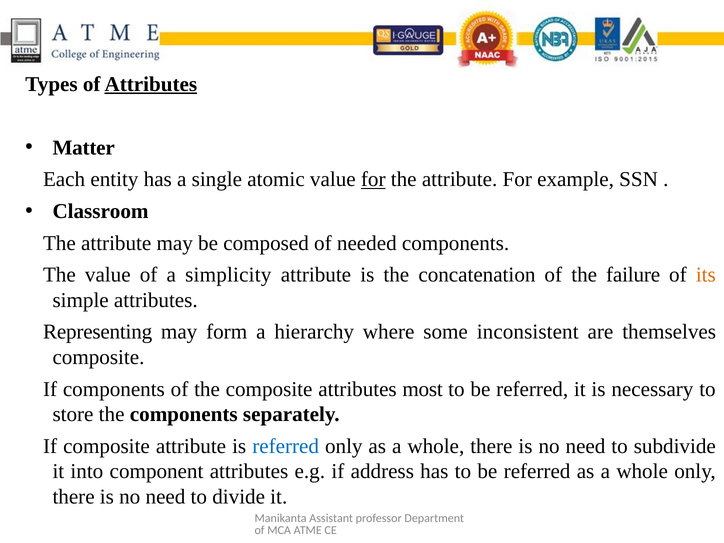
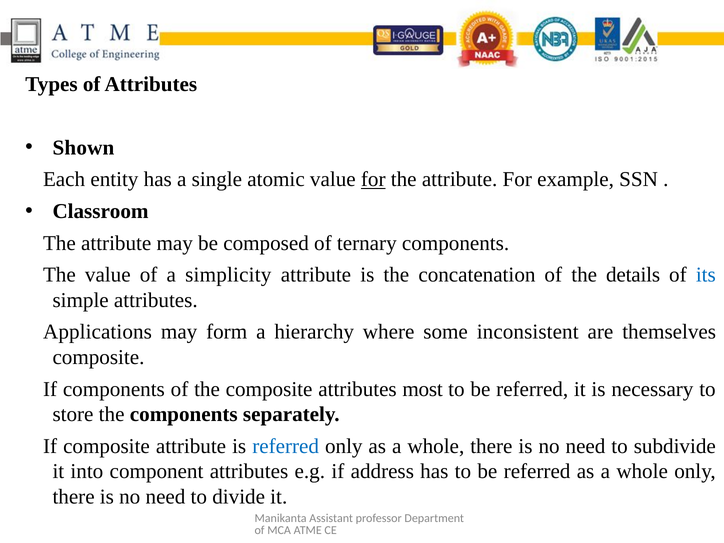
Attributes at (151, 84) underline: present -> none
Matter: Matter -> Shown
needed: needed -> ternary
failure: failure -> details
its colour: orange -> blue
Representing: Representing -> Applications
